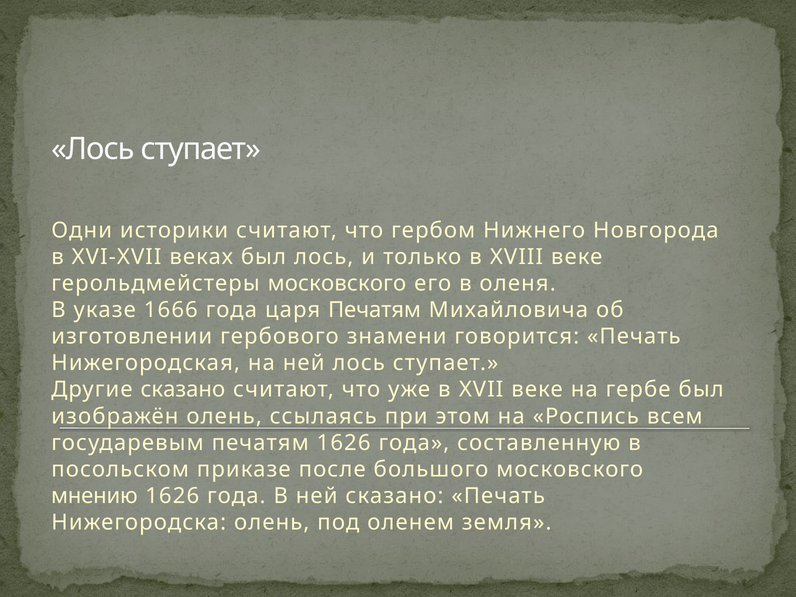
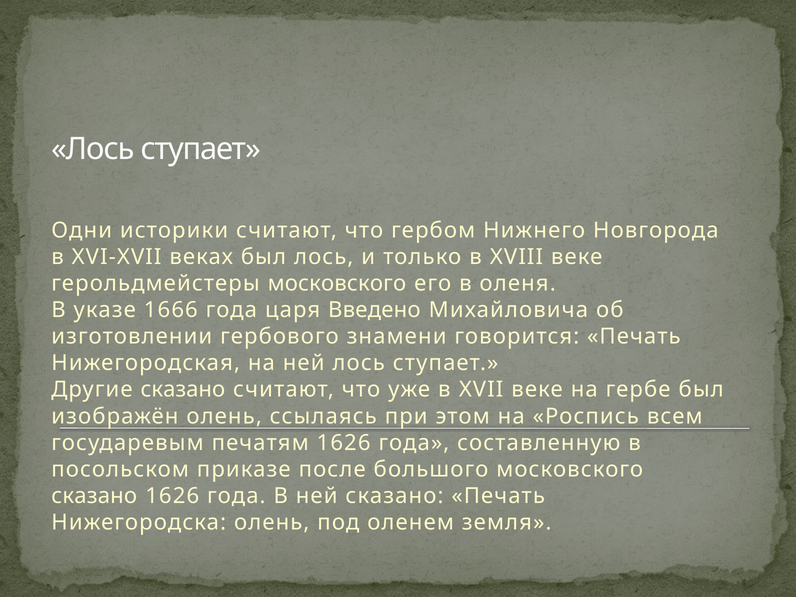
царя Печатям: Печатям -> Введено
мнению at (94, 496): мнению -> сказано
